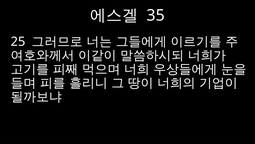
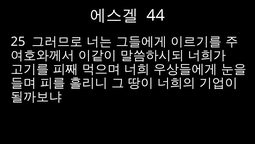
35: 35 -> 44
